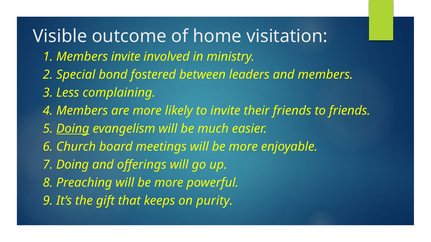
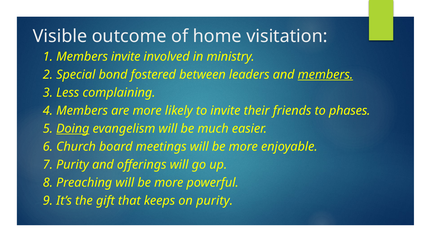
members at (325, 75) underline: none -> present
to friends: friends -> phases
7 Doing: Doing -> Purity
